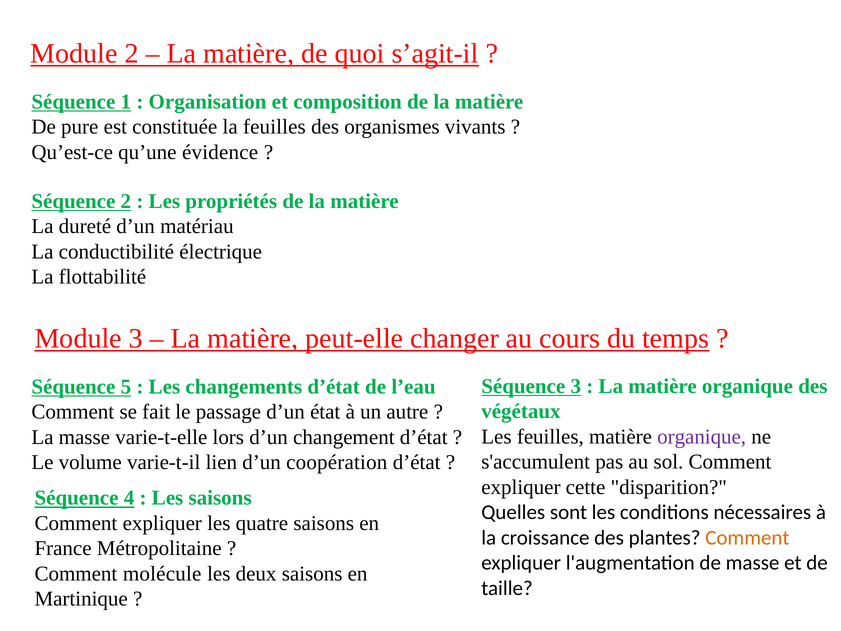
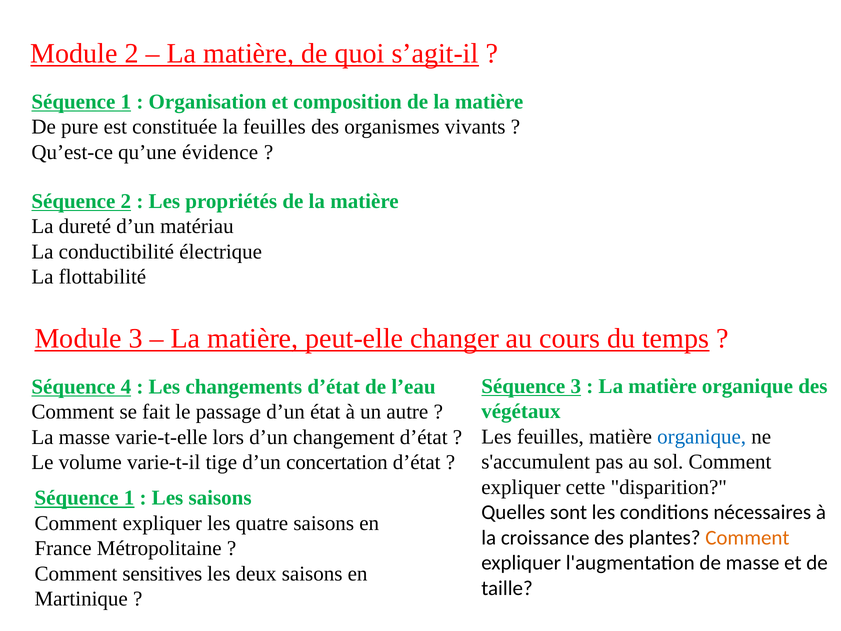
5: 5 -> 4
organique at (702, 437) colour: purple -> blue
lien: lien -> tige
coopération: coopération -> concertation
4 at (129, 498): 4 -> 1
molécule: molécule -> sensitives
